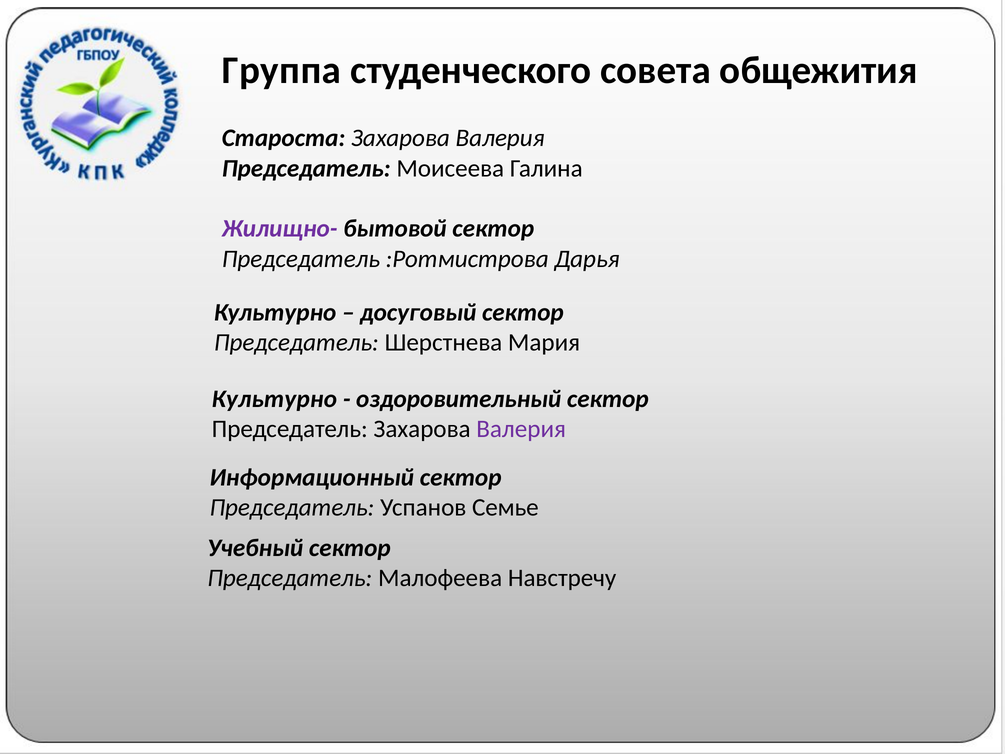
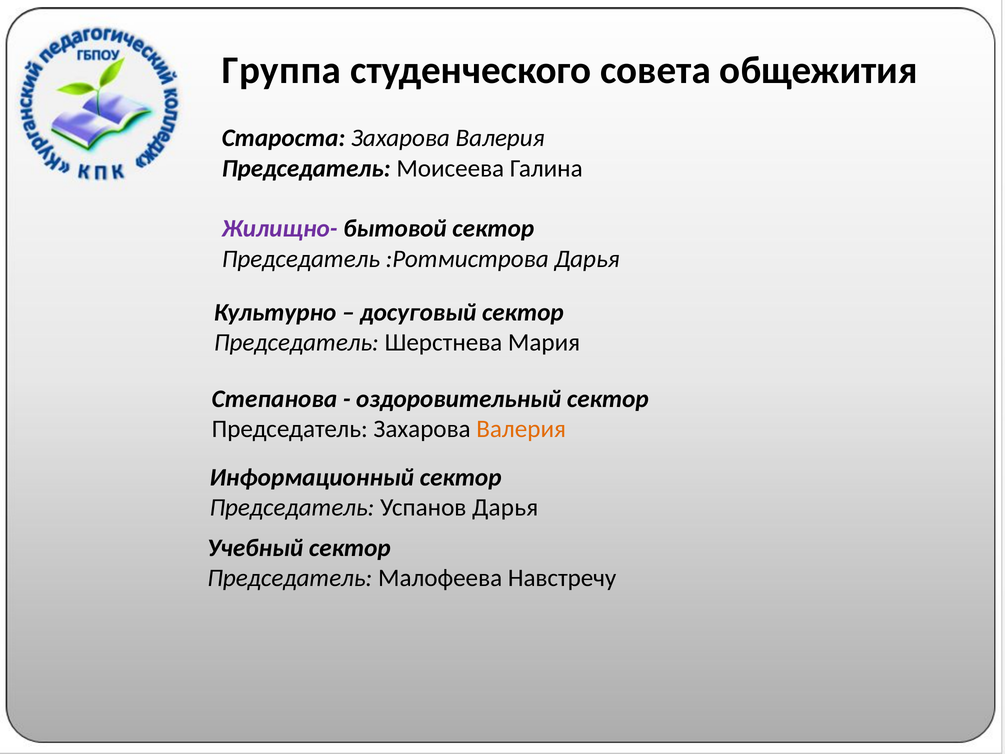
Культурно at (274, 399): Культурно -> Степанова
Валерия at (521, 429) colour: purple -> orange
Успанов Семье: Семье -> Дарья
